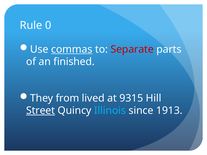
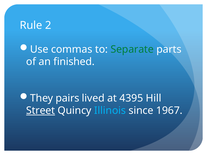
0: 0 -> 2
commas underline: present -> none
Separate colour: red -> green
from: from -> pairs
9315: 9315 -> 4395
1913: 1913 -> 1967
